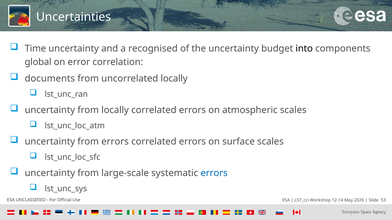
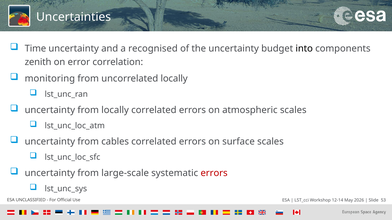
global: global -> zenith
documents: documents -> monitoring
from errors: errors -> cables
errors at (214, 174) colour: blue -> red
